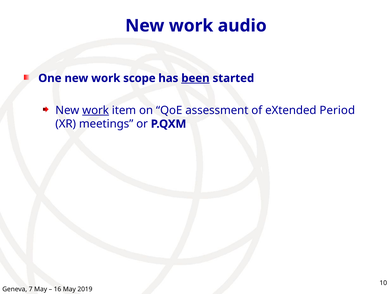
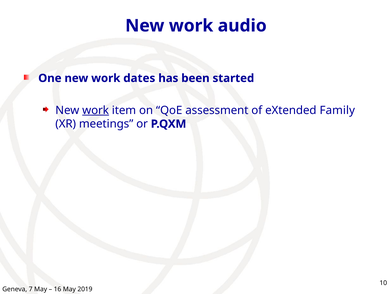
scope: scope -> dates
been underline: present -> none
Period: Period -> Family
